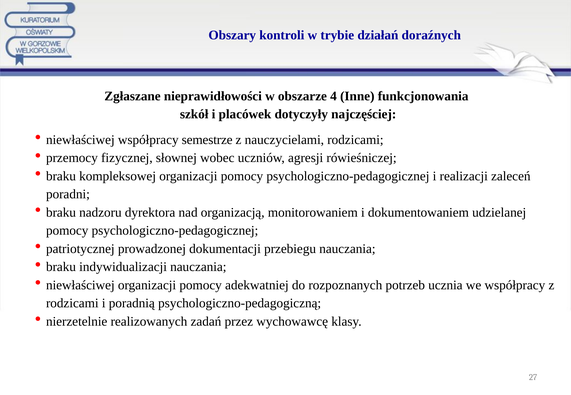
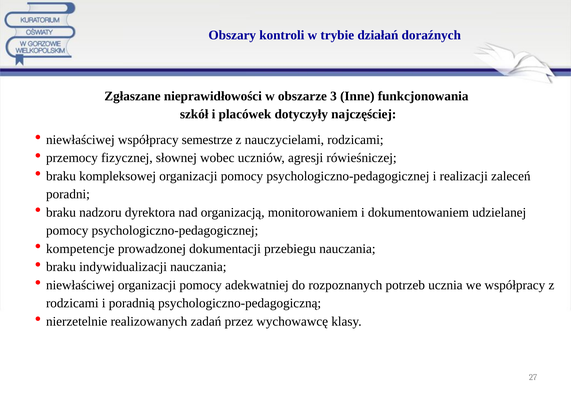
4: 4 -> 3
patriotycznej: patriotycznej -> kompetencje
